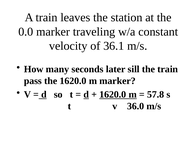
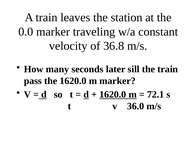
36.1: 36.1 -> 36.8
57.8: 57.8 -> 72.1
